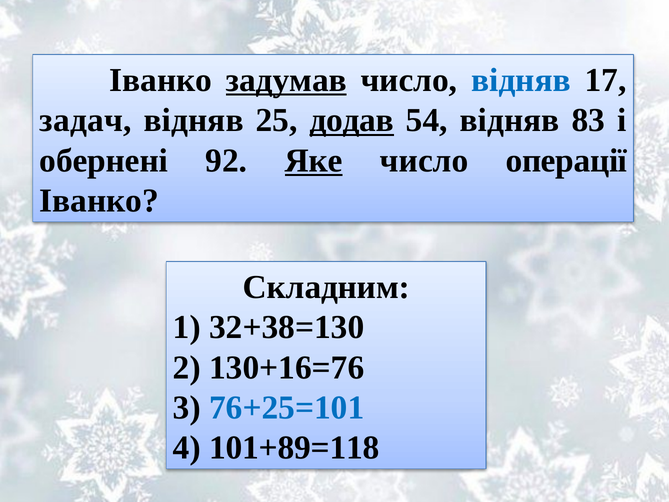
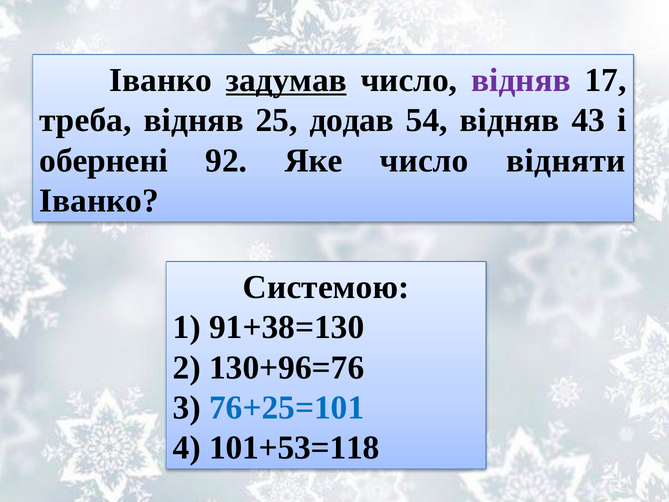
відняв at (521, 80) colour: blue -> purple
задач: задач -> треба
додав underline: present -> none
83: 83 -> 43
Яке underline: present -> none
операції: операції -> відняти
Складним: Складним -> Системою
32+38=130: 32+38=130 -> 91+38=130
130+16=76: 130+16=76 -> 130+96=76
101+89=118: 101+89=118 -> 101+53=118
